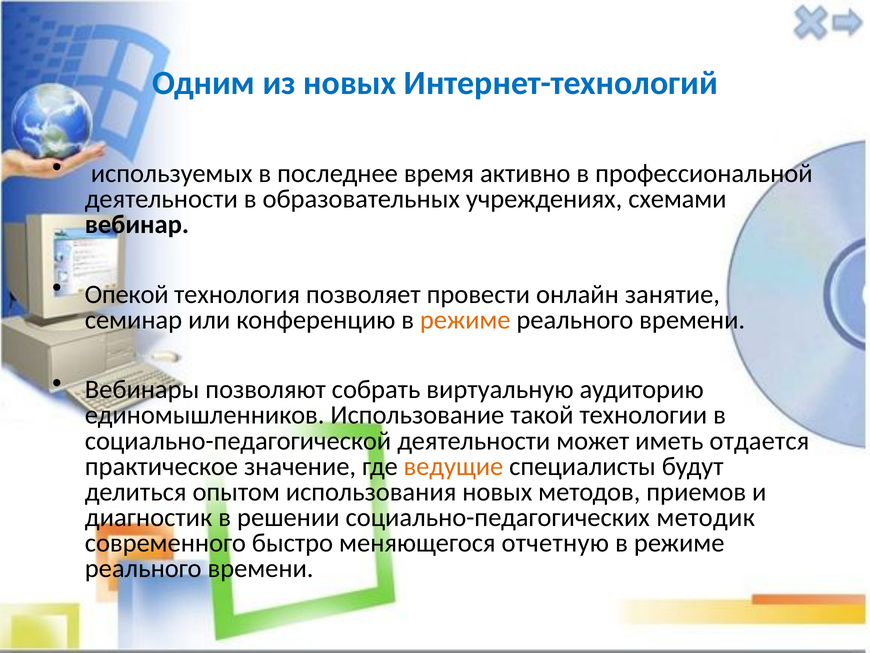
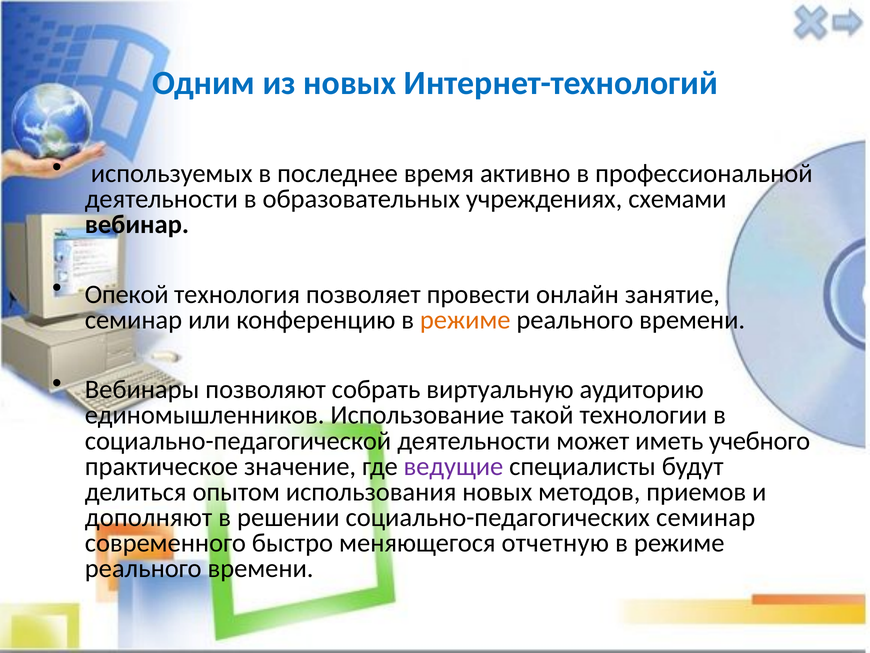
отдается: отдается -> учебного
ведущие colour: orange -> purple
диагностик: диагностик -> дополняют
социально-педагогических методик: методик -> семинар
